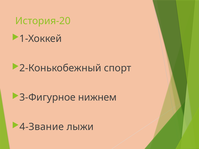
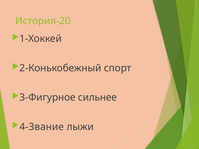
нижнем: нижнем -> сильнее
